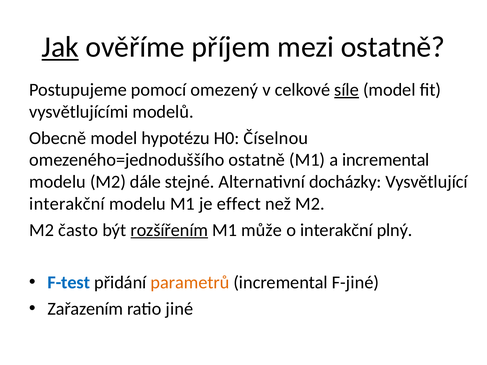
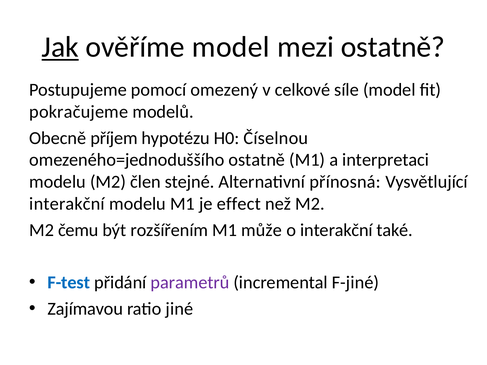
ověříme příjem: příjem -> model
síle underline: present -> none
vysvětlujícími: vysvětlujícími -> pokračujeme
Obecně model: model -> příjem
a incremental: incremental -> interpretaci
dále: dále -> člen
docházky: docházky -> přínosná
často: často -> čemu
rozšířením underline: present -> none
plný: plný -> také
parametrů colour: orange -> purple
Zařazením: Zařazením -> Zajímavou
